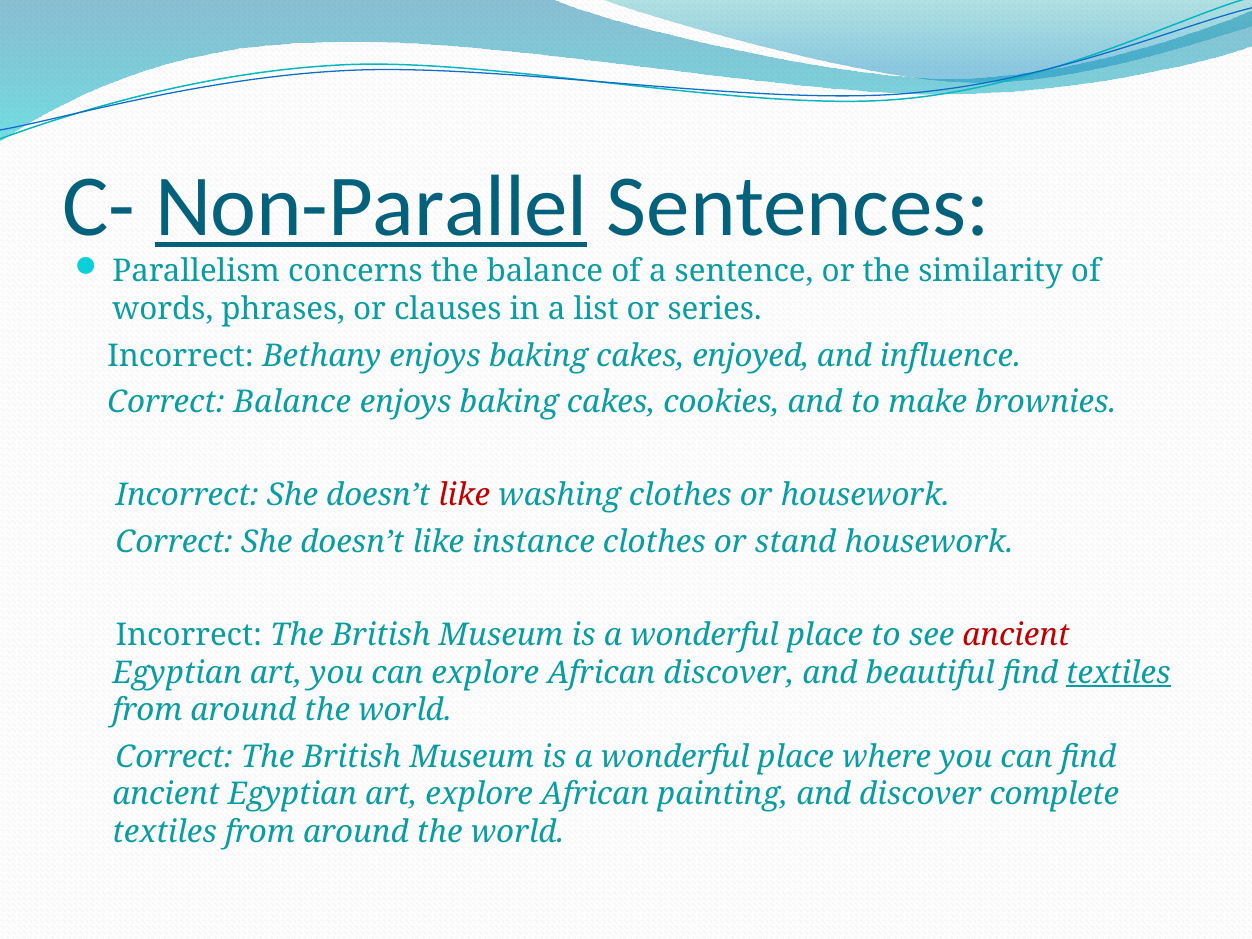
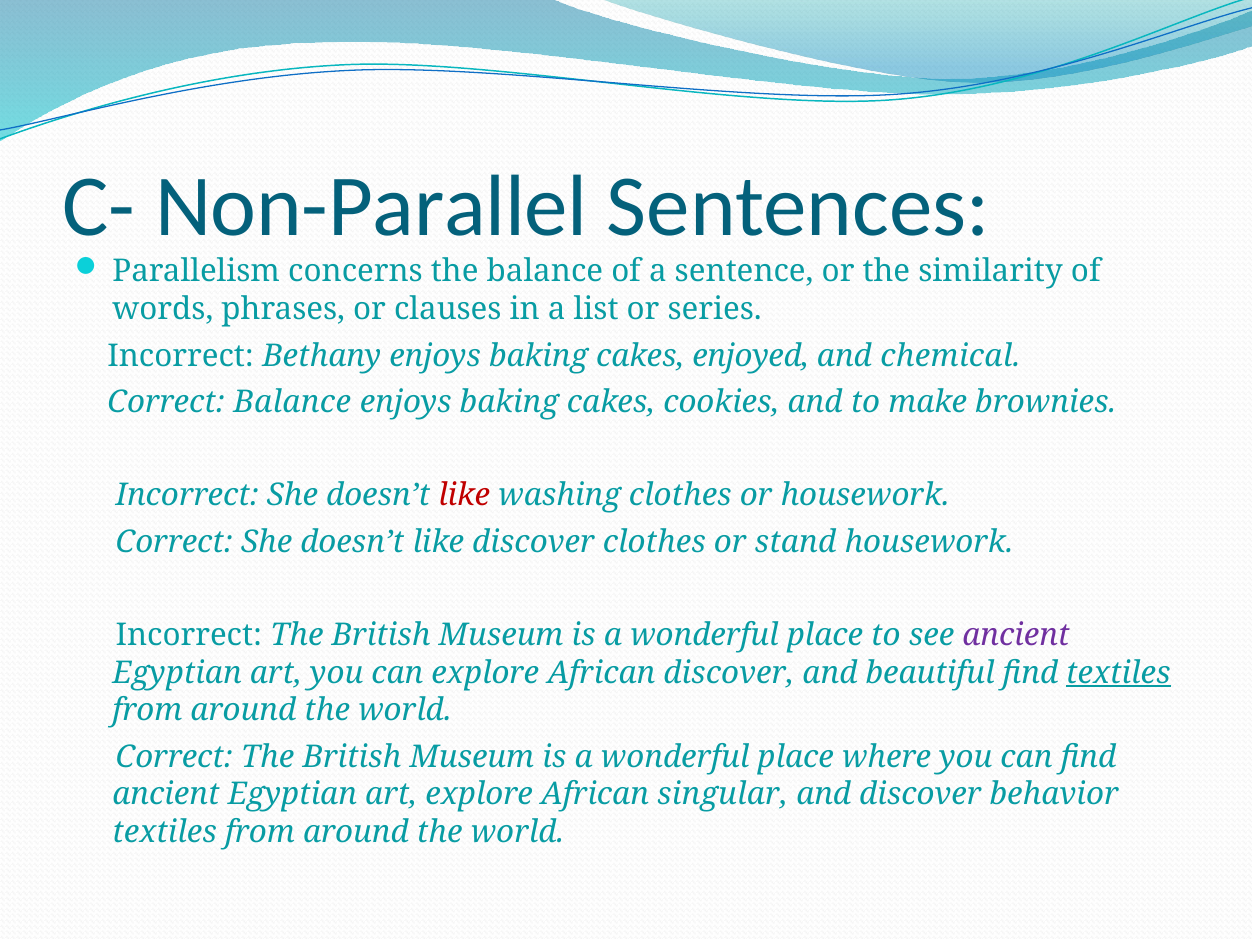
Non-Parallel underline: present -> none
influence: influence -> chemical
like instance: instance -> discover
ancient at (1016, 635) colour: red -> purple
painting: painting -> singular
complete: complete -> behavior
